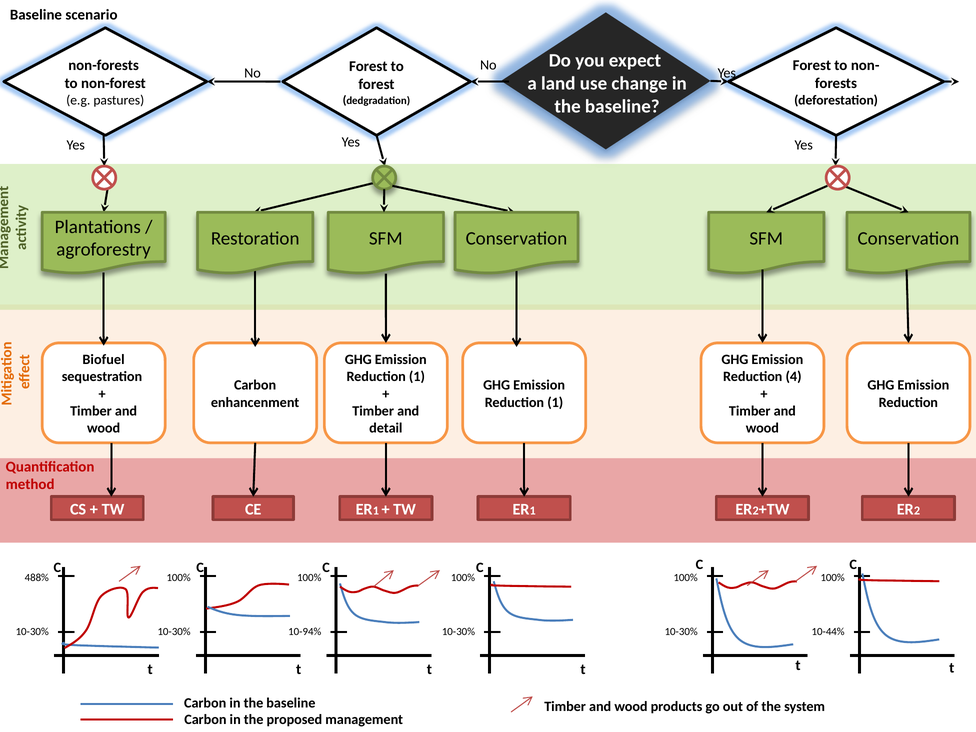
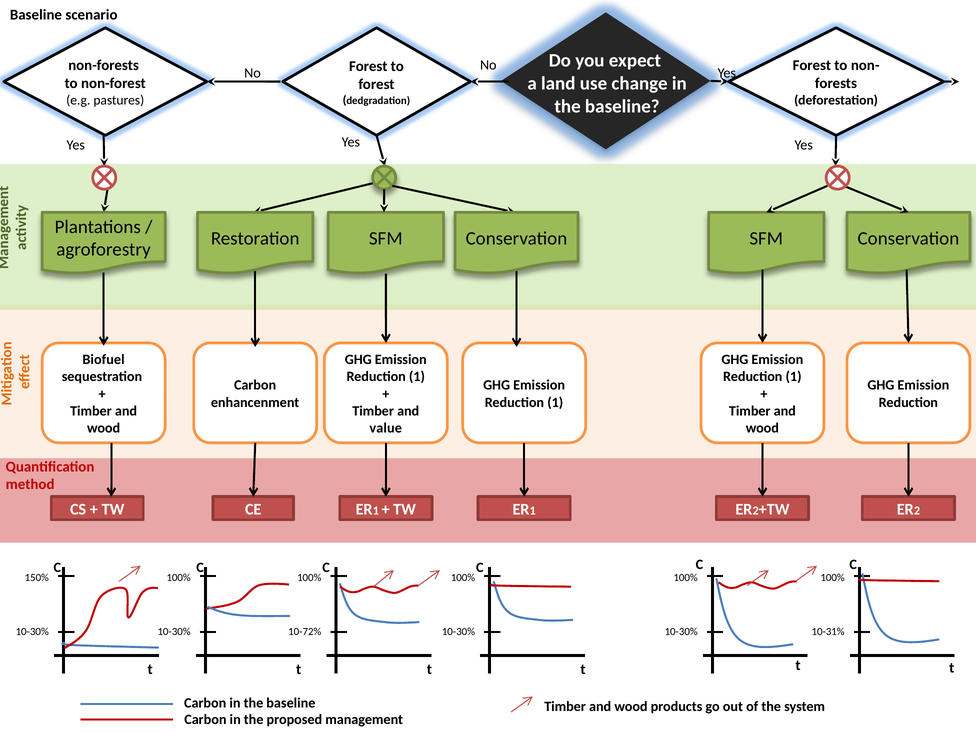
4 at (794, 377): 4 -> 1
detail: detail -> value
488%: 488% -> 150%
10-94%: 10-94% -> 10-72%
10-44%: 10-44% -> 10-31%
